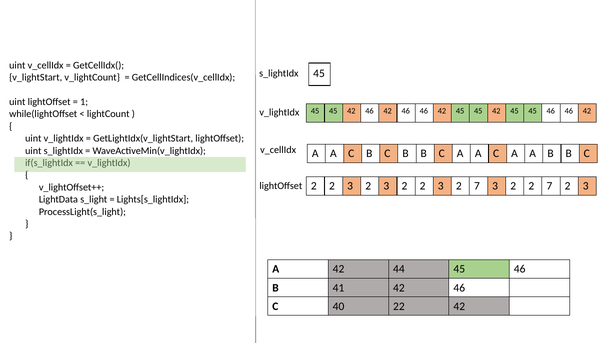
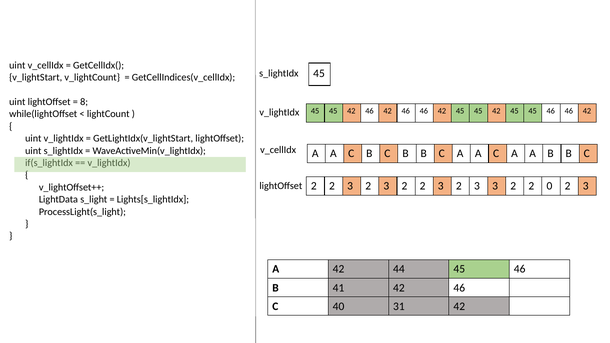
1: 1 -> 8
7 at (477, 186): 7 -> 3
2 2 7: 7 -> 0
22: 22 -> 31
